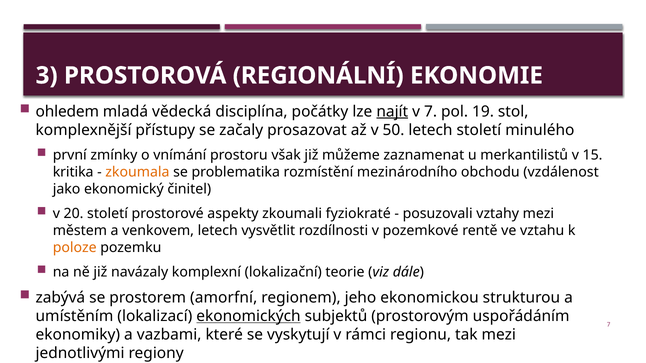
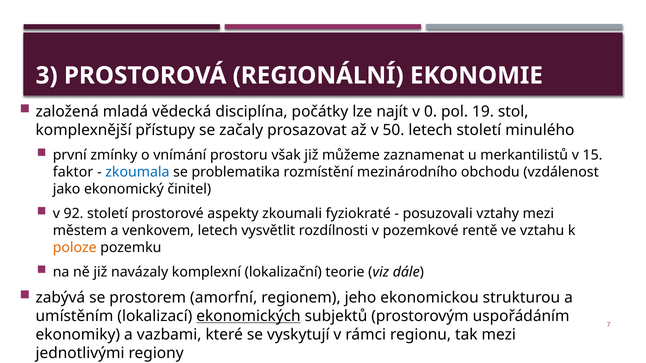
ohledem: ohledem -> založená
najít underline: present -> none
v 7: 7 -> 0
kritika: kritika -> faktor
zkoumala colour: orange -> blue
20: 20 -> 92
